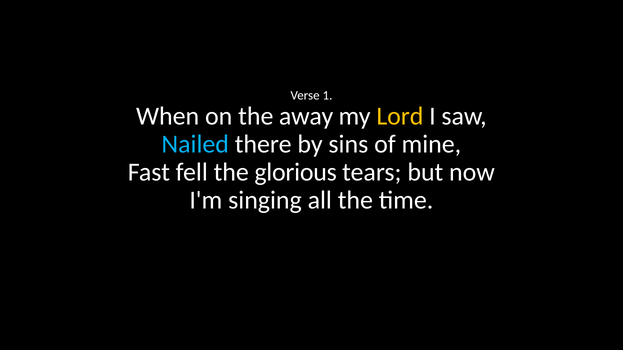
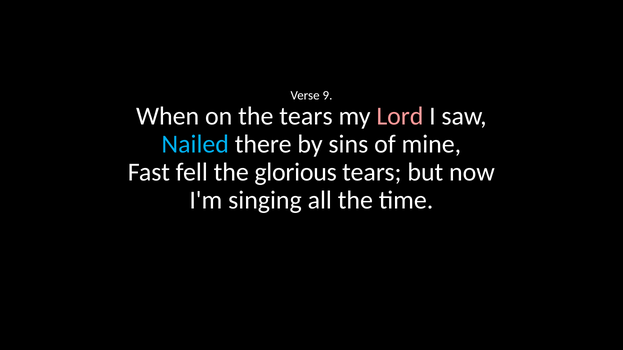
1: 1 -> 9
the away: away -> tears
Lord colour: yellow -> pink
